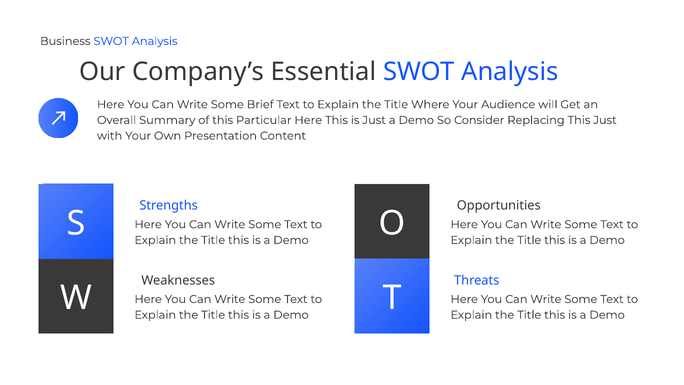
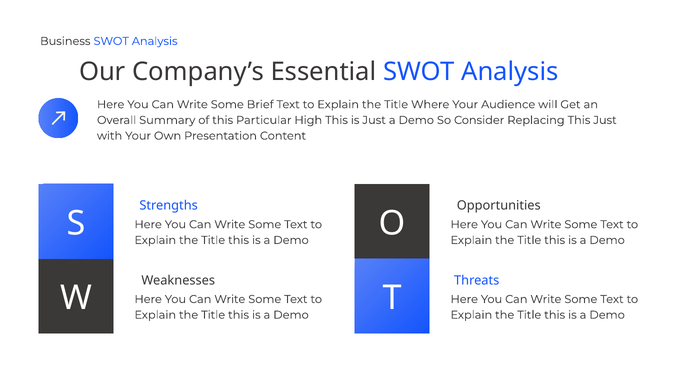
Particular Here: Here -> High
